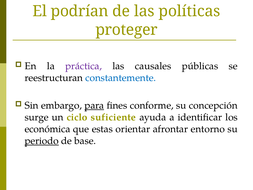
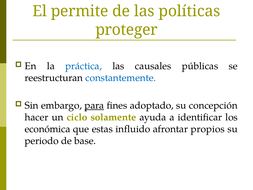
podrían: podrían -> permite
práctica colour: purple -> blue
conforme: conforme -> adoptado
surge: surge -> hacer
suficiente: suficiente -> solamente
orientar: orientar -> influido
entorno: entorno -> propios
periodo underline: present -> none
